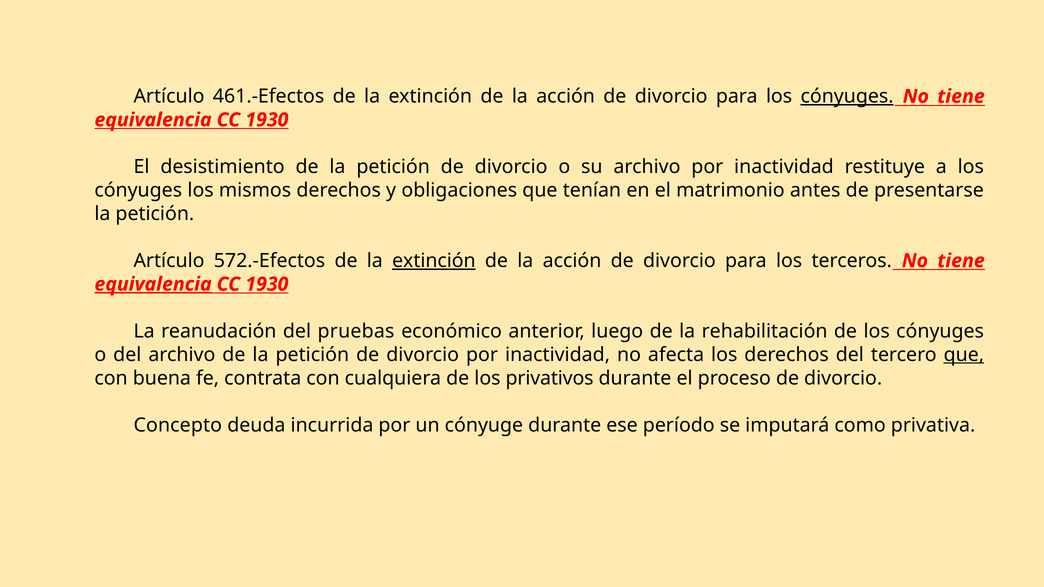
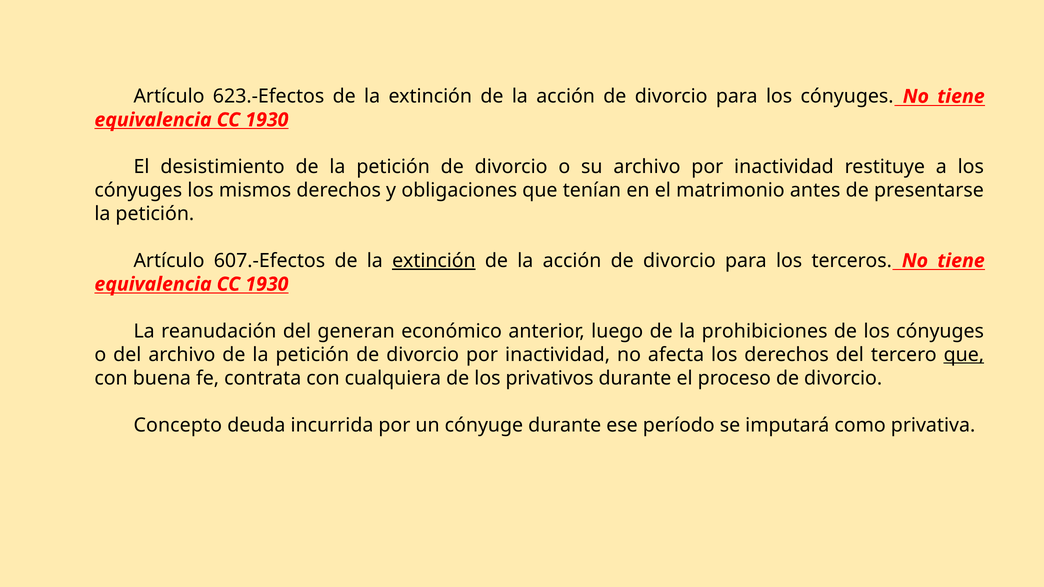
461.-Efectos: 461.-Efectos -> 623.-Efectos
cónyuges at (847, 96) underline: present -> none
572.-Efectos: 572.-Efectos -> 607.-Efectos
equivalencia at (153, 284) underline: present -> none
pruebas: pruebas -> generan
rehabilitación: rehabilitación -> prohibiciones
